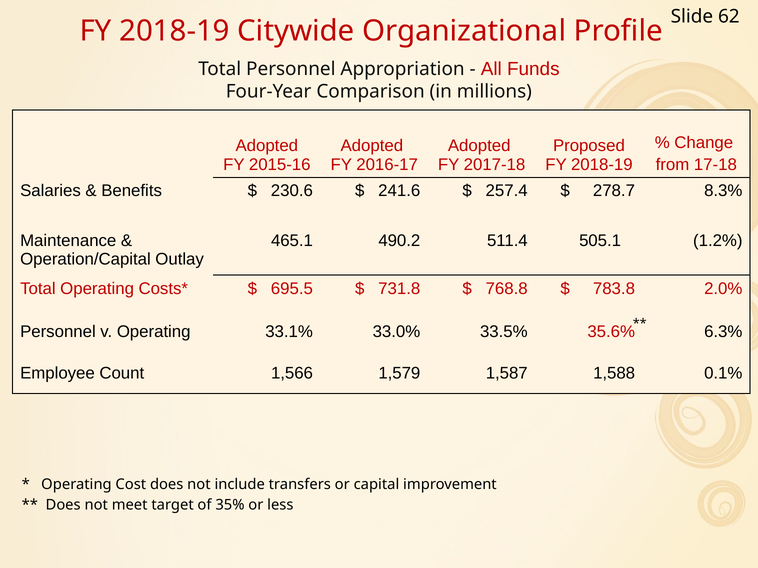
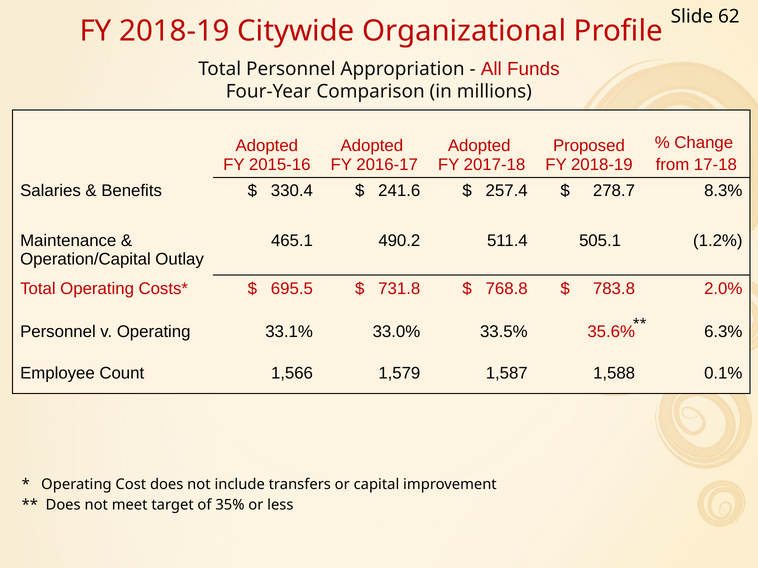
230.6: 230.6 -> 330.4
